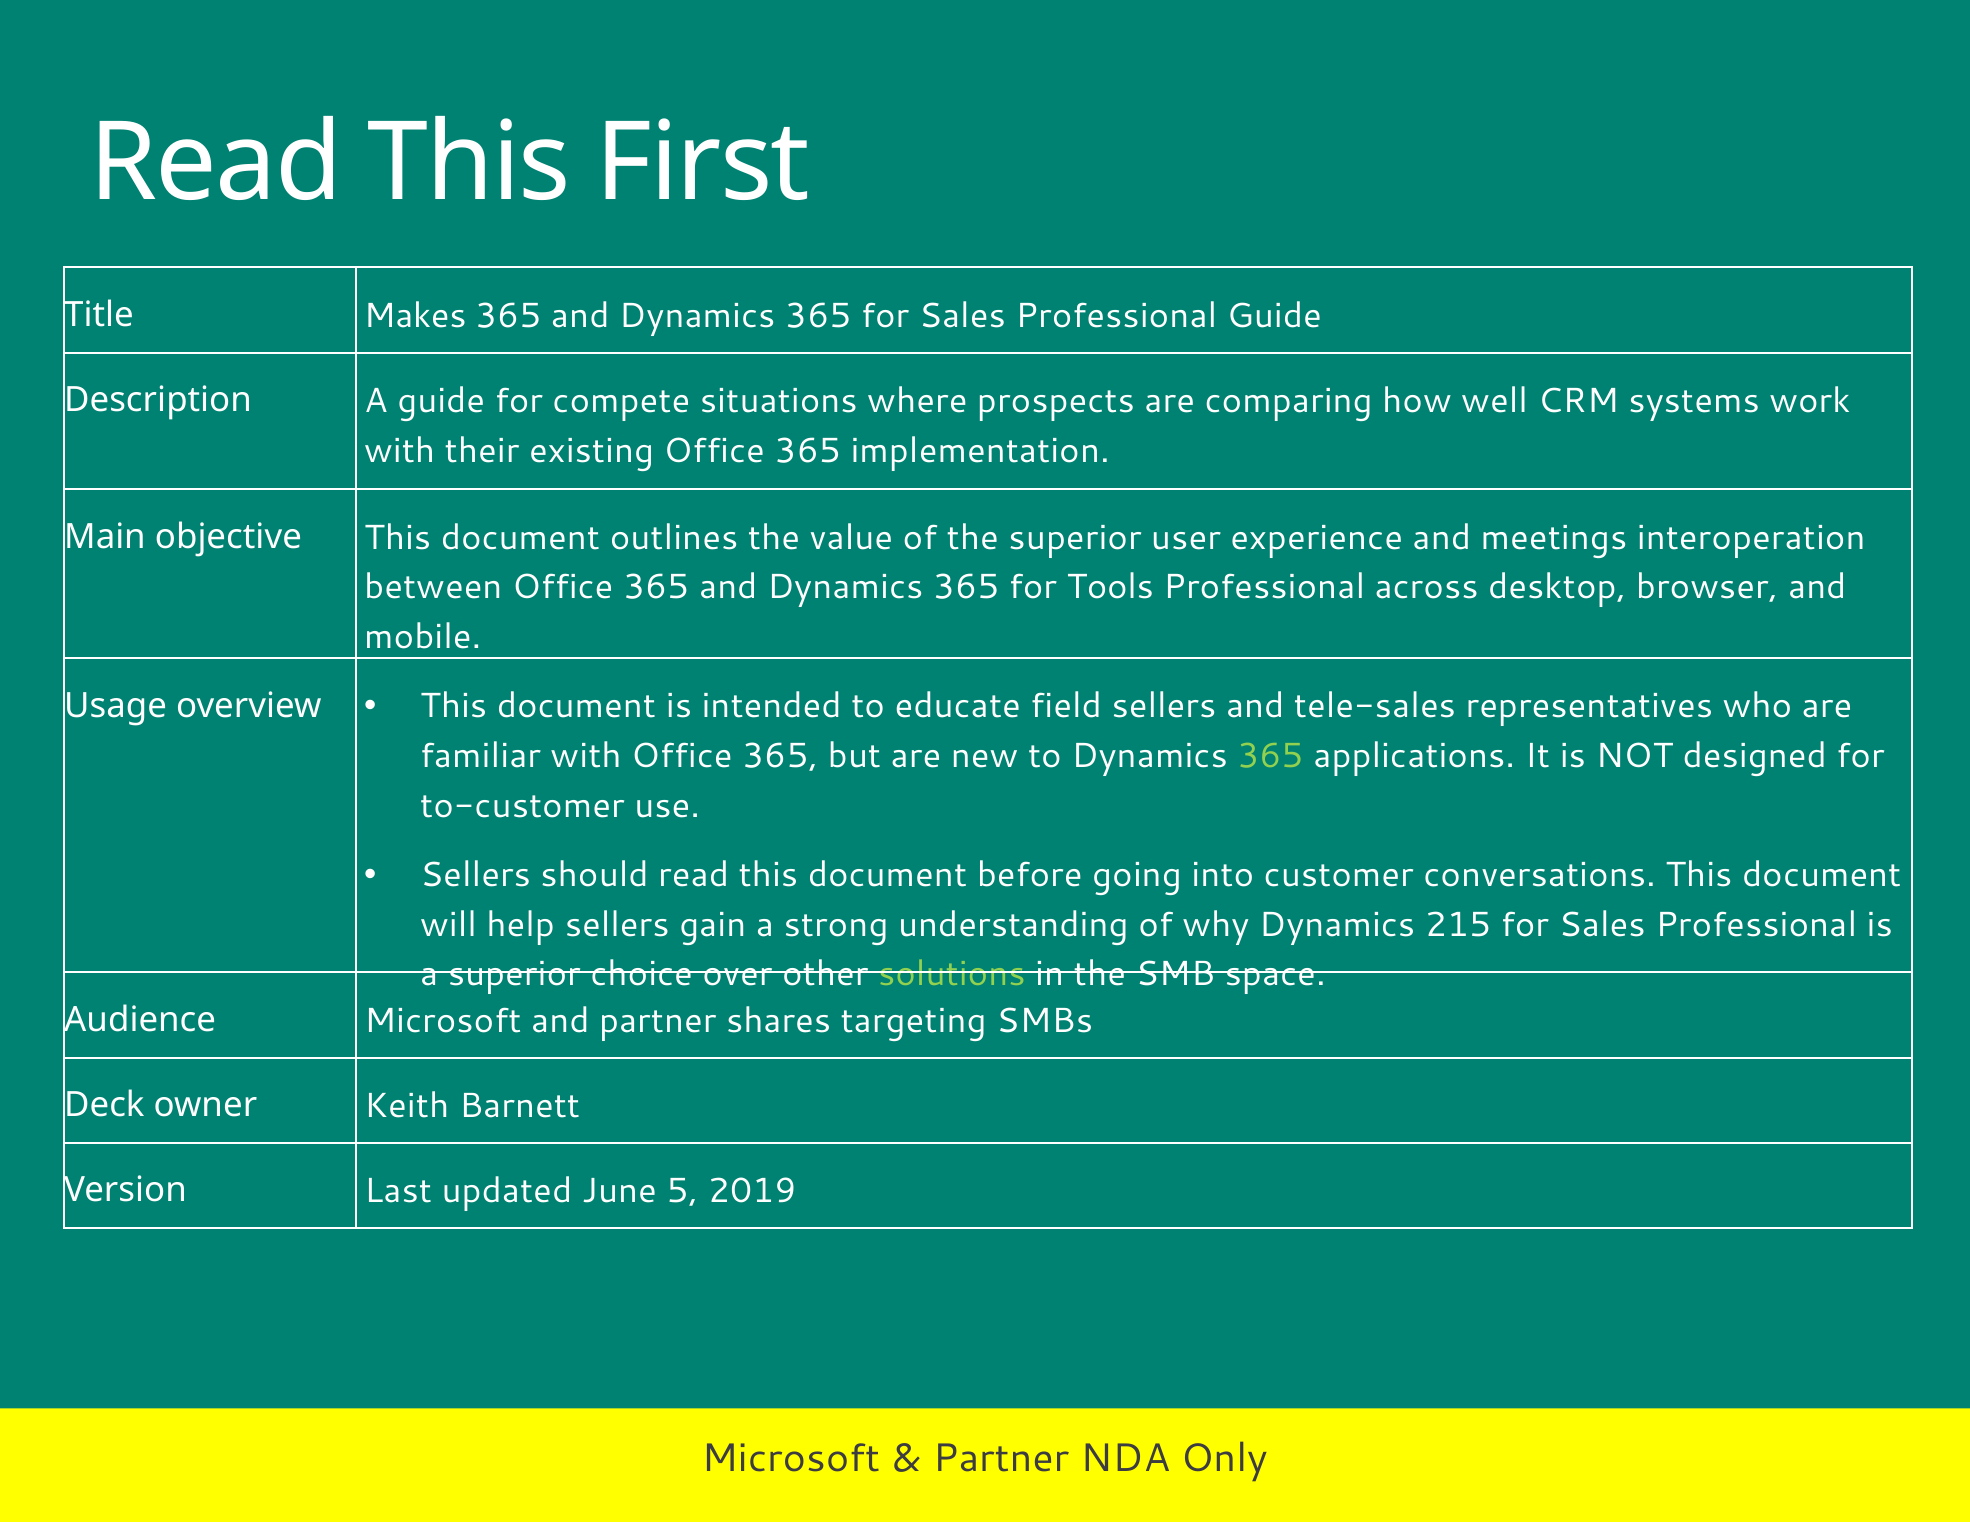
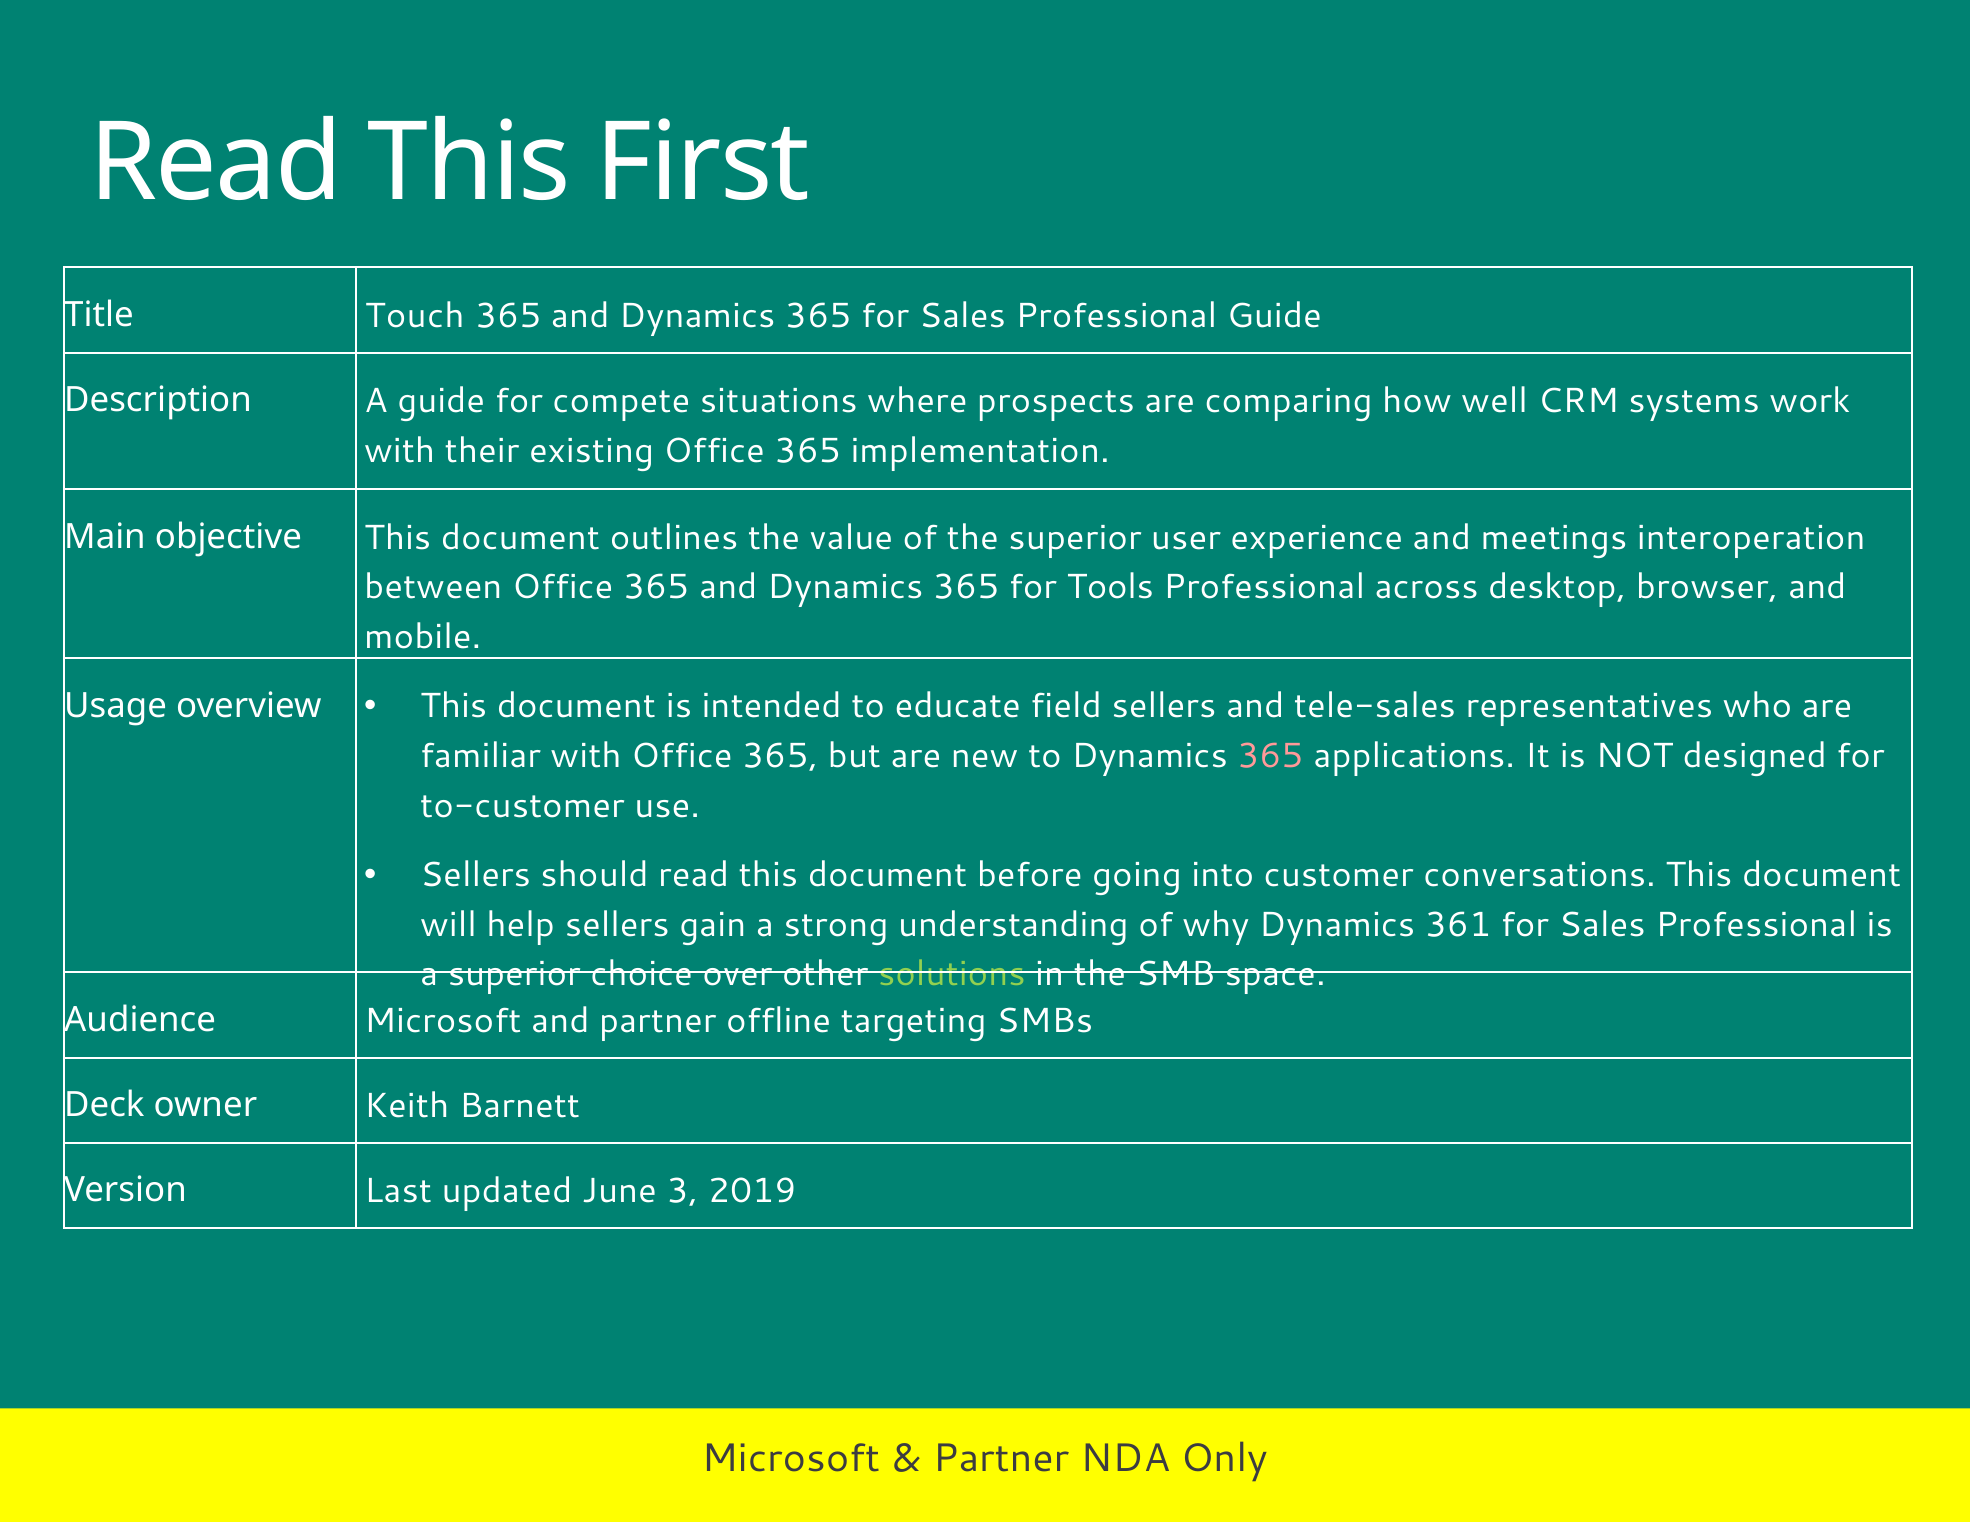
Makes: Makes -> Touch
365 at (1270, 756) colour: light green -> pink
215: 215 -> 361
shares: shares -> offline
5: 5 -> 3
